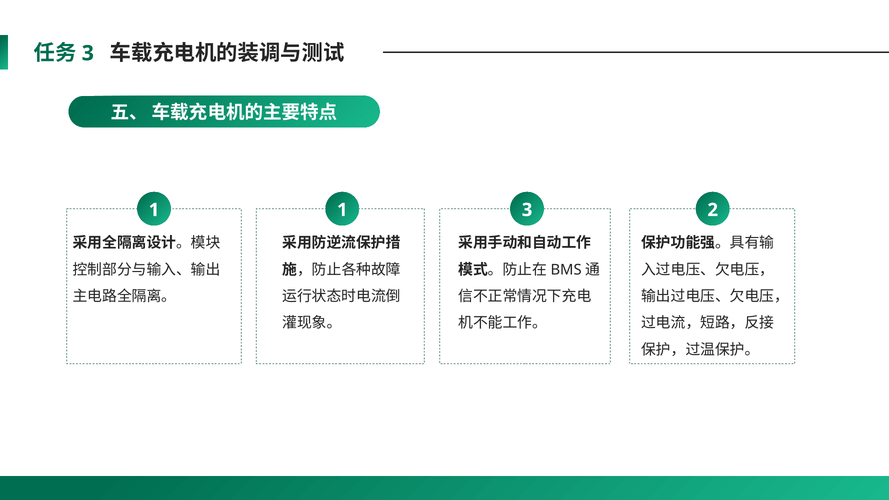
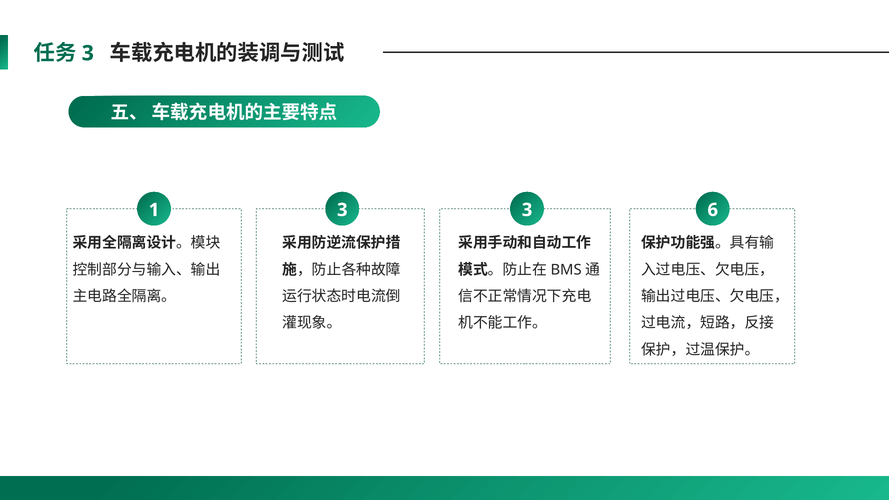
1 1: 1 -> 3
2: 2 -> 6
